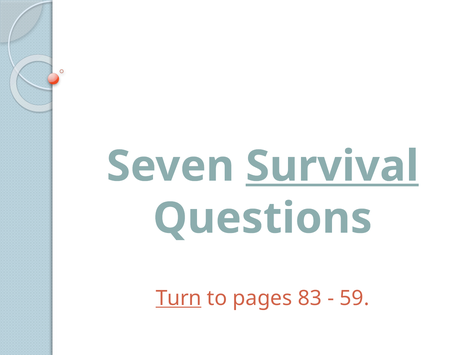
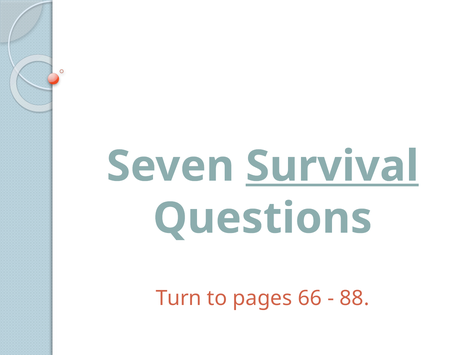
Turn underline: present -> none
83: 83 -> 66
59: 59 -> 88
